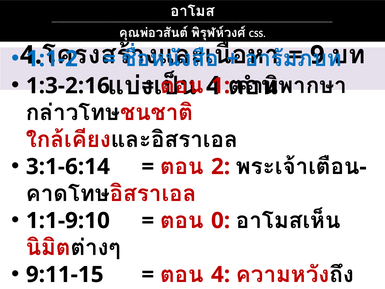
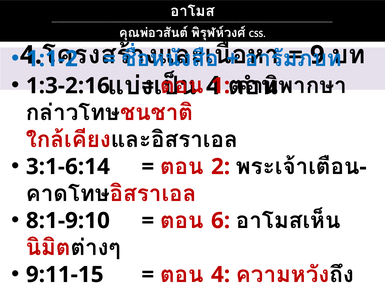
1:1-9:10: 1:1-9:10 -> 8:1-9:10
0: 0 -> 6
